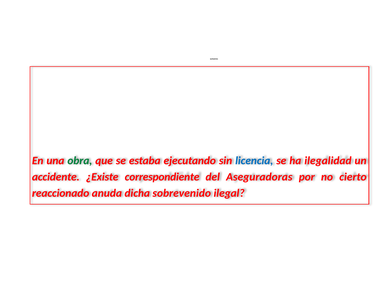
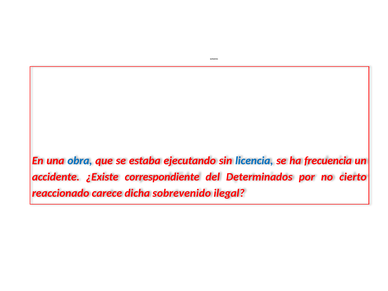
obra colour: green -> blue
ilegalidad: ilegalidad -> frecuencia
Aseguradoras: Aseguradoras -> Determinados
anuda: anuda -> carece
